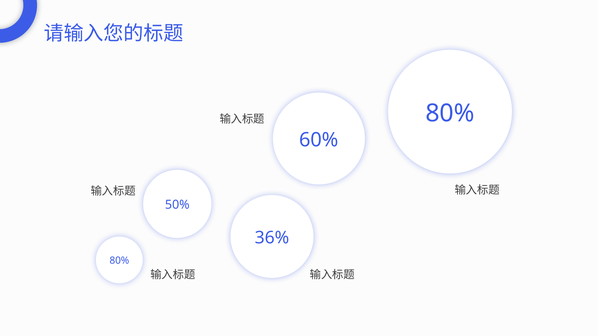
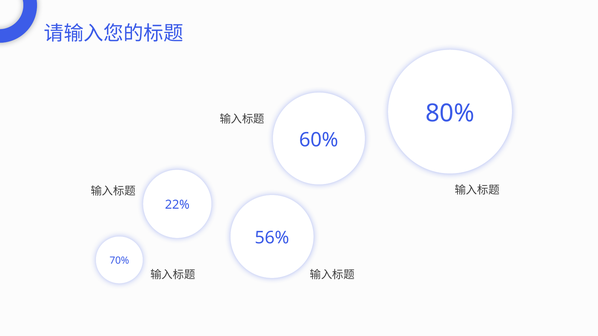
50%: 50% -> 22%
36%: 36% -> 56%
80% at (119, 261): 80% -> 70%
